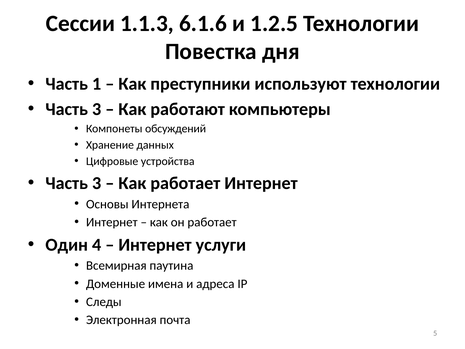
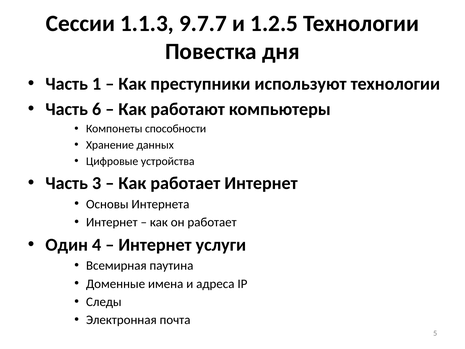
6.1.6: 6.1.6 -> 9.7.7
3 at (97, 109): 3 -> 6
обсуждений: обсуждений -> способности
